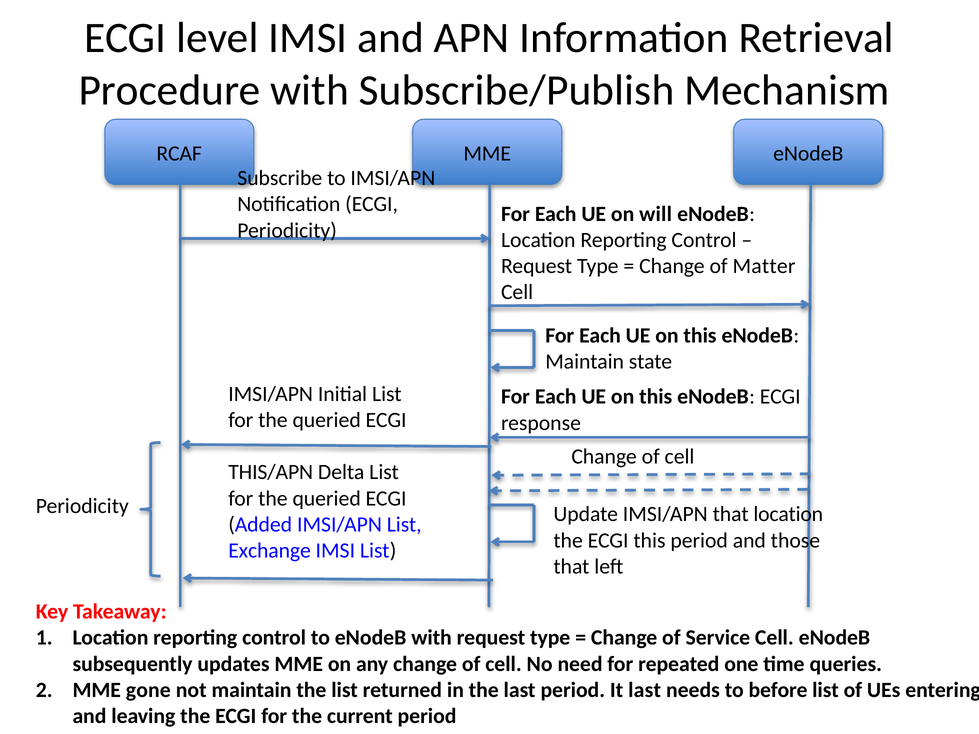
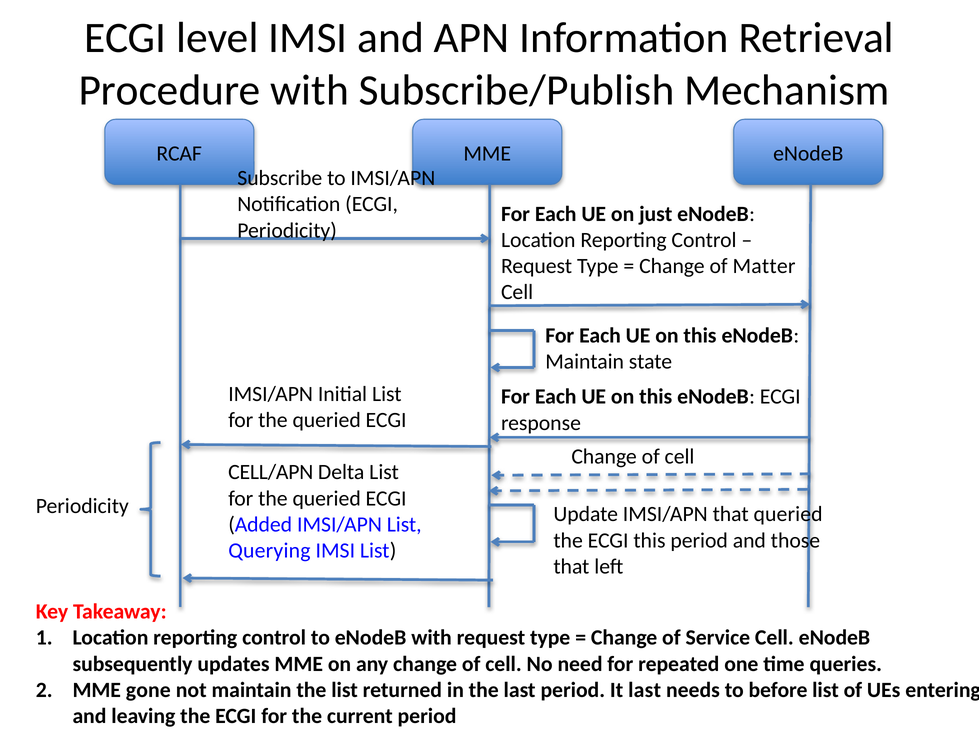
will: will -> just
THIS/APN: THIS/APN -> CELL/APN
that location: location -> queried
Exchange: Exchange -> Querying
